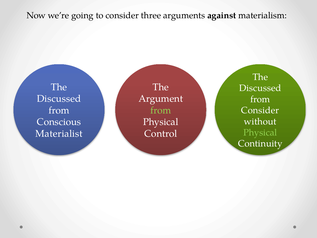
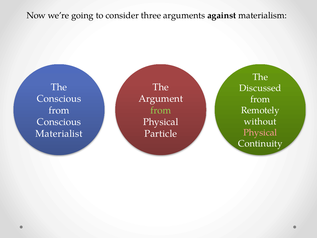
Discussed at (59, 99): Discussed -> Conscious
Consider at (260, 110): Consider -> Remotely
Physical at (260, 132) colour: light green -> pink
Control: Control -> Particle
